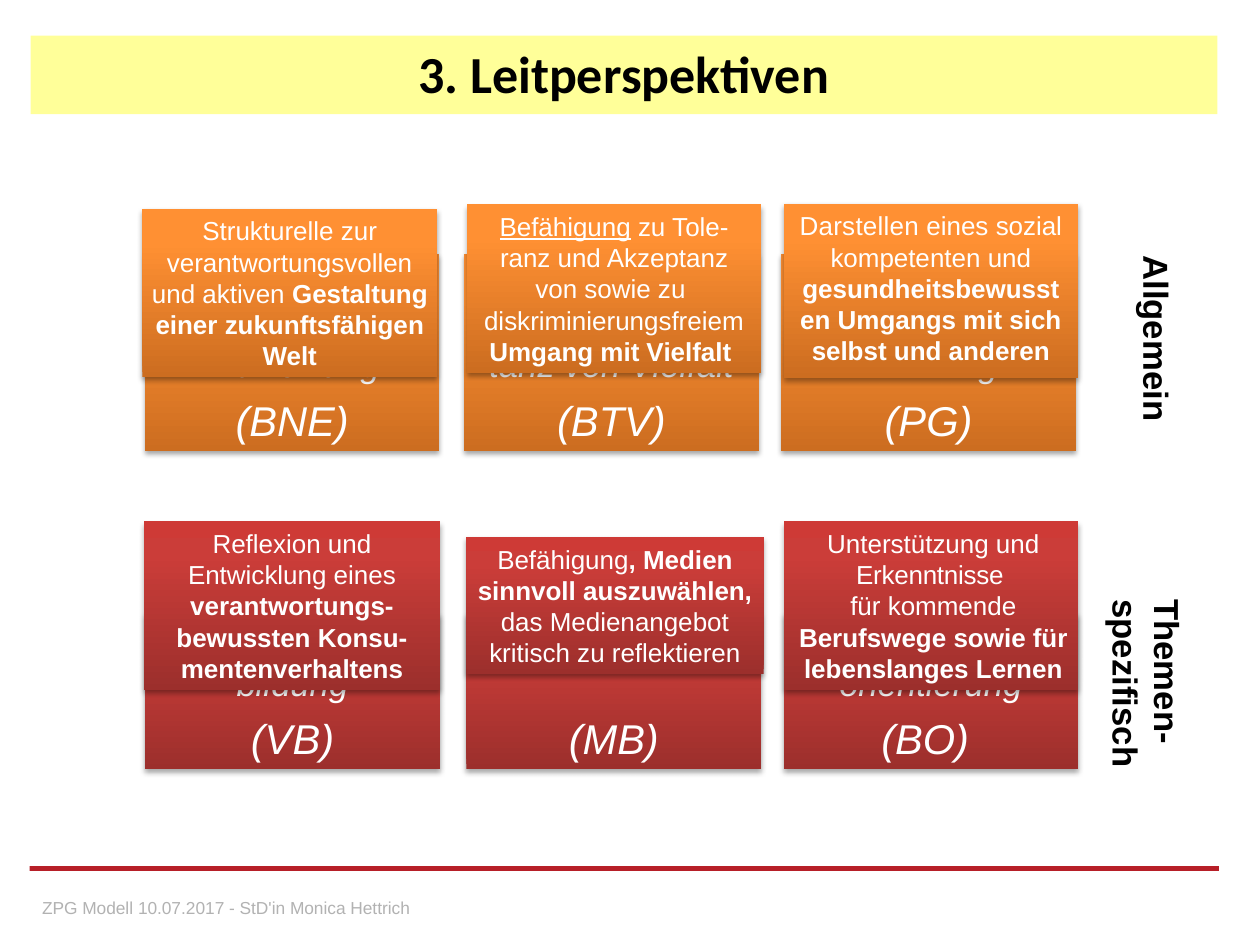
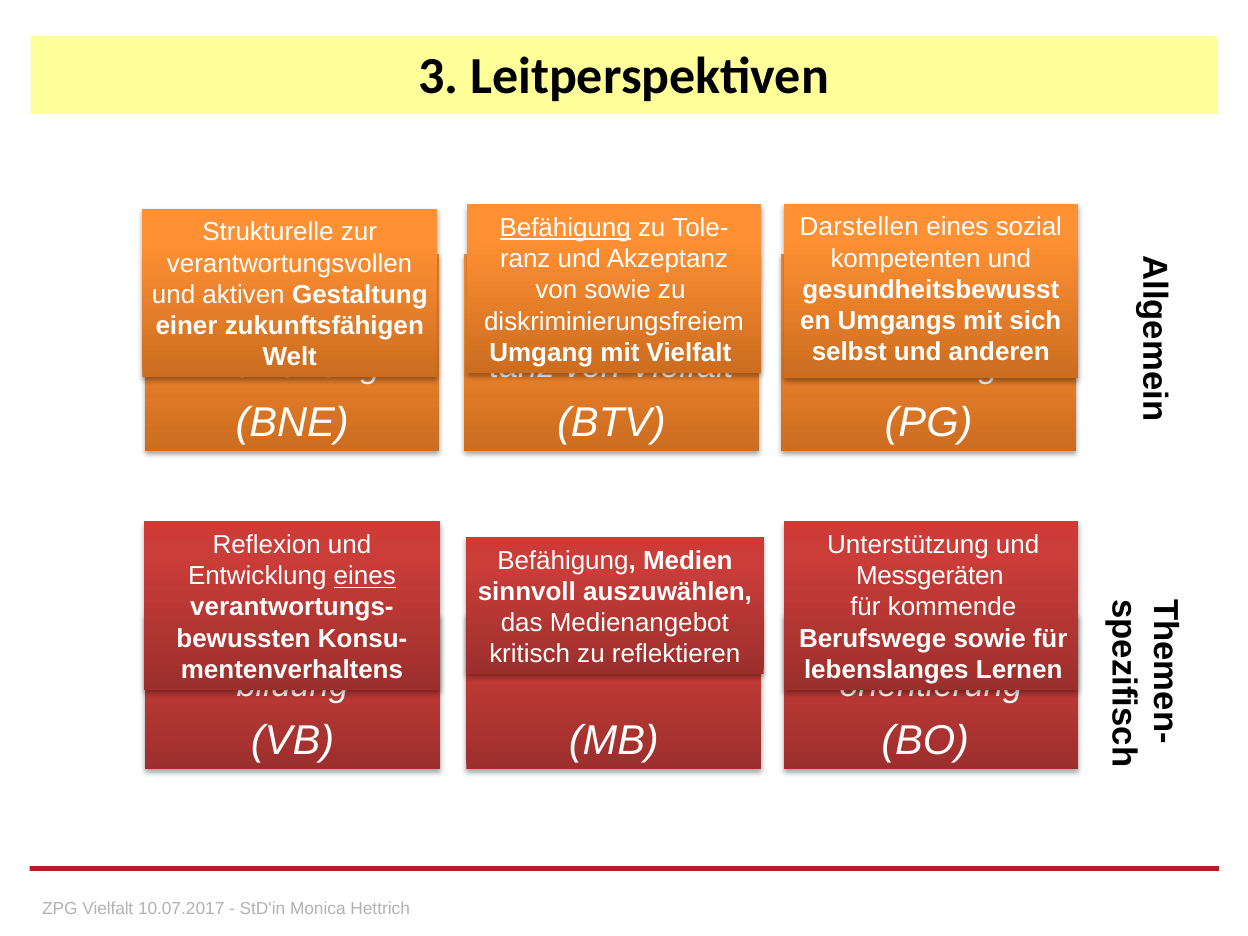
eines at (365, 576) underline: none -> present
Erkenntnisse: Erkenntnisse -> Messgeräten
ZPG Modell: Modell -> Vielfalt
